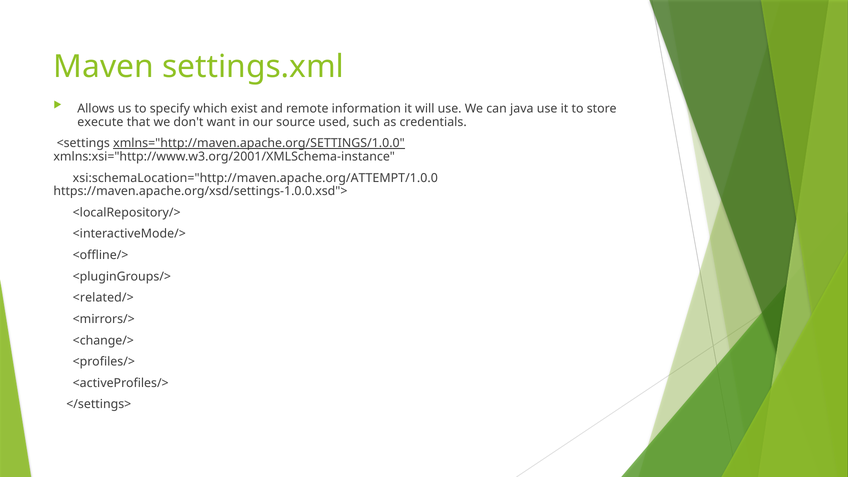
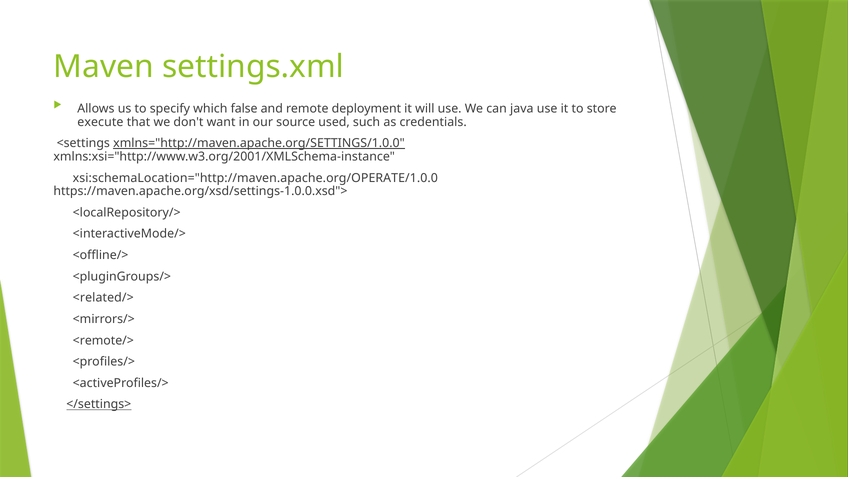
exist: exist -> false
information: information -> deployment
xsi:schemaLocation="http://maven.apache.org/ATTEMPT/1.0.0: xsi:schemaLocation="http://maven.apache.org/ATTEMPT/1.0.0 -> xsi:schemaLocation="http://maven.apache.org/OPERATE/1.0.0
<change/>: <change/> -> <remote/>
</settings> underline: none -> present
